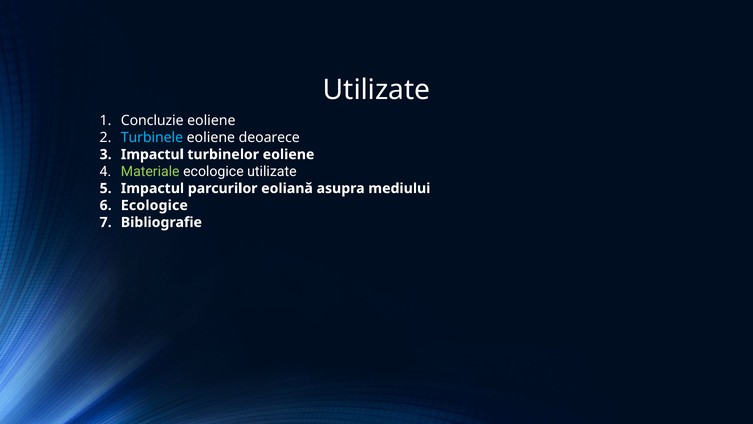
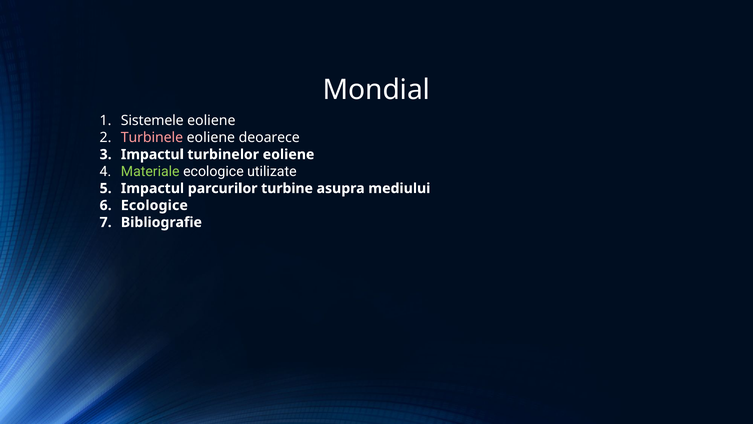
Utilizate at (376, 90): Utilizate -> Mondial
Concluzie: Concluzie -> Sistemele
Turbinele colour: light blue -> pink
eoliană: eoliană -> turbine
